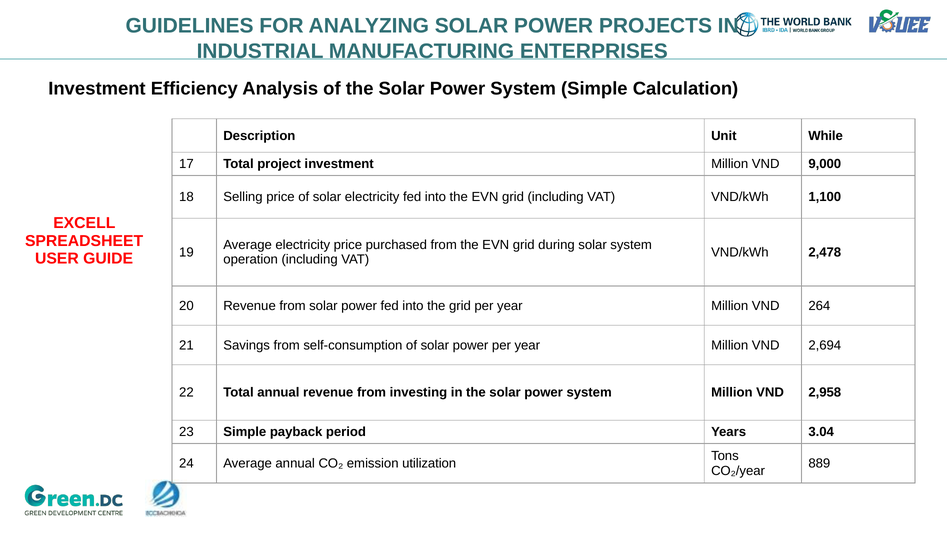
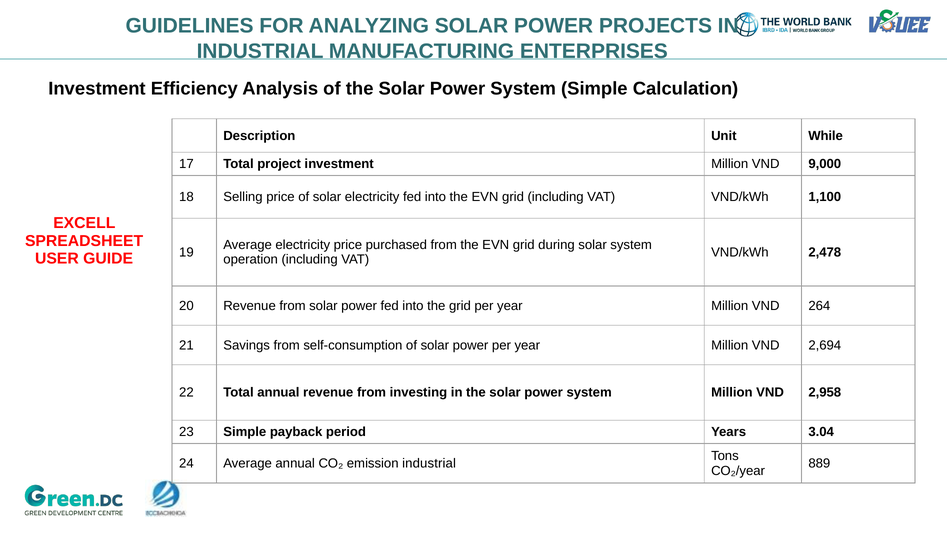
emission utilization: utilization -> industrial
